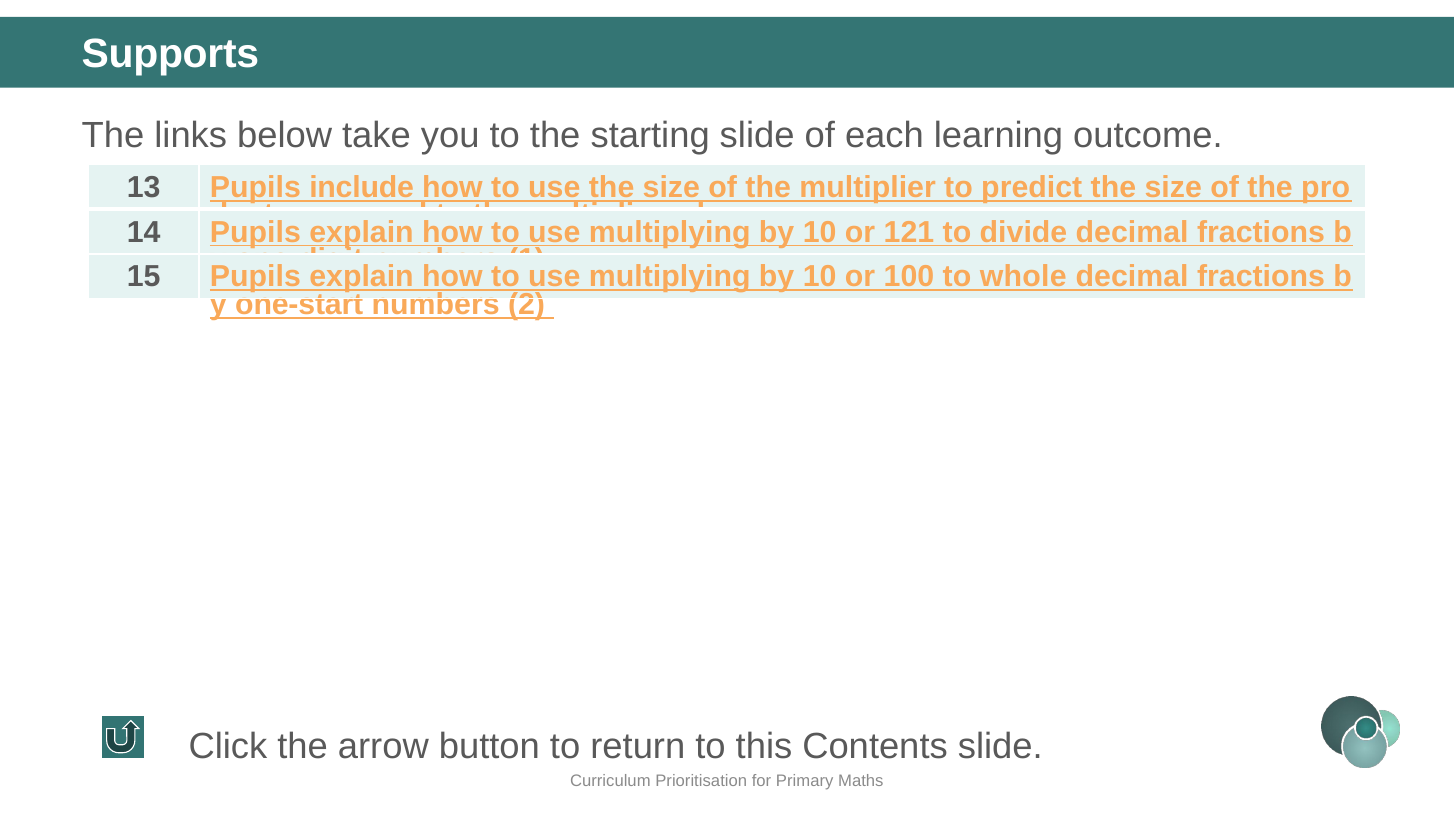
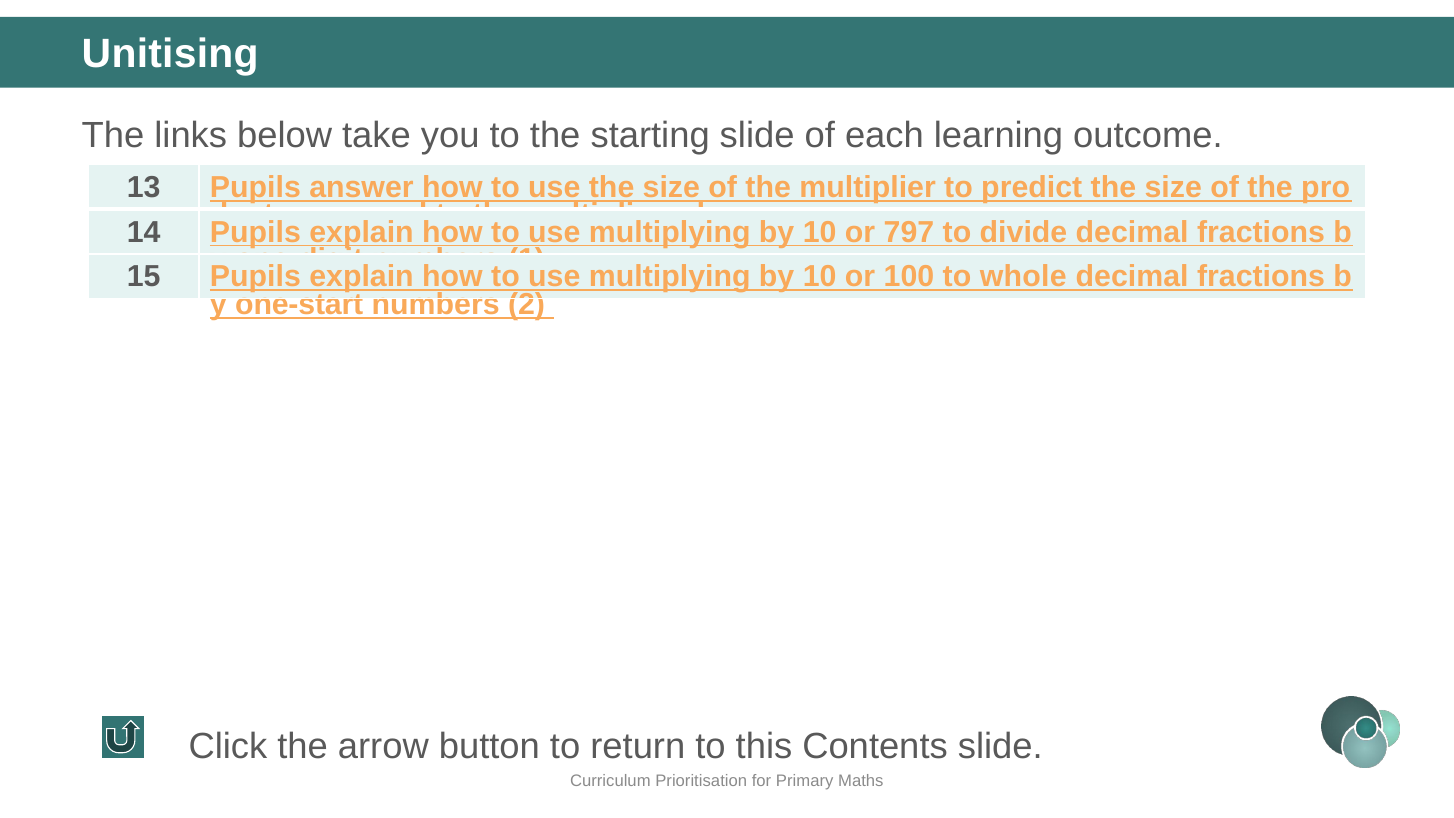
Supports: Supports -> Unitising
include: include -> answer
121: 121 -> 797
